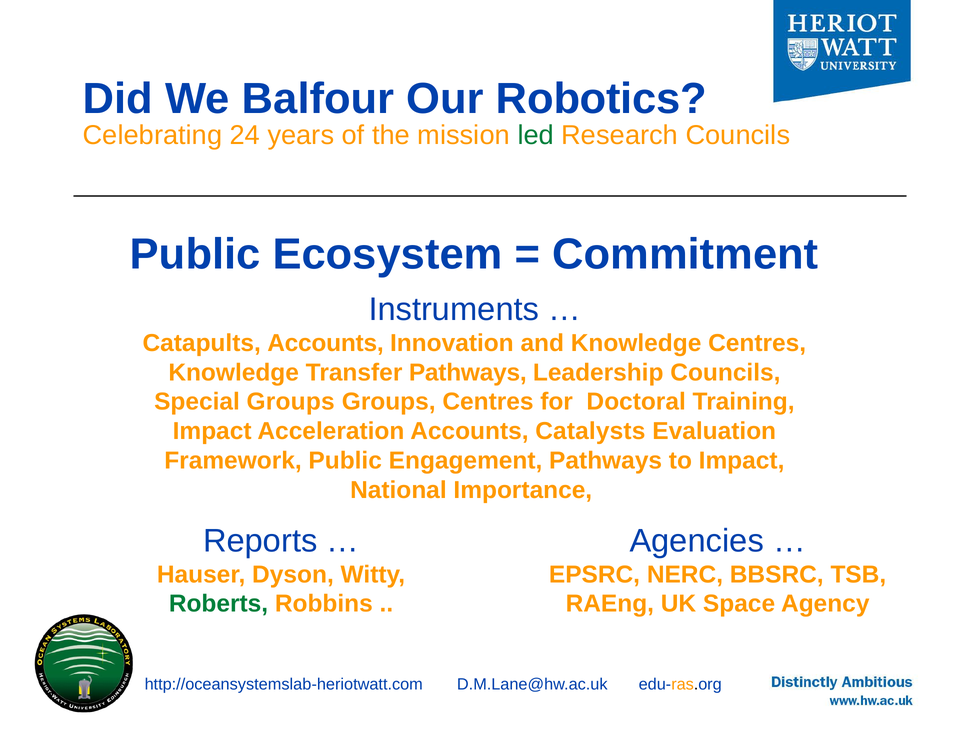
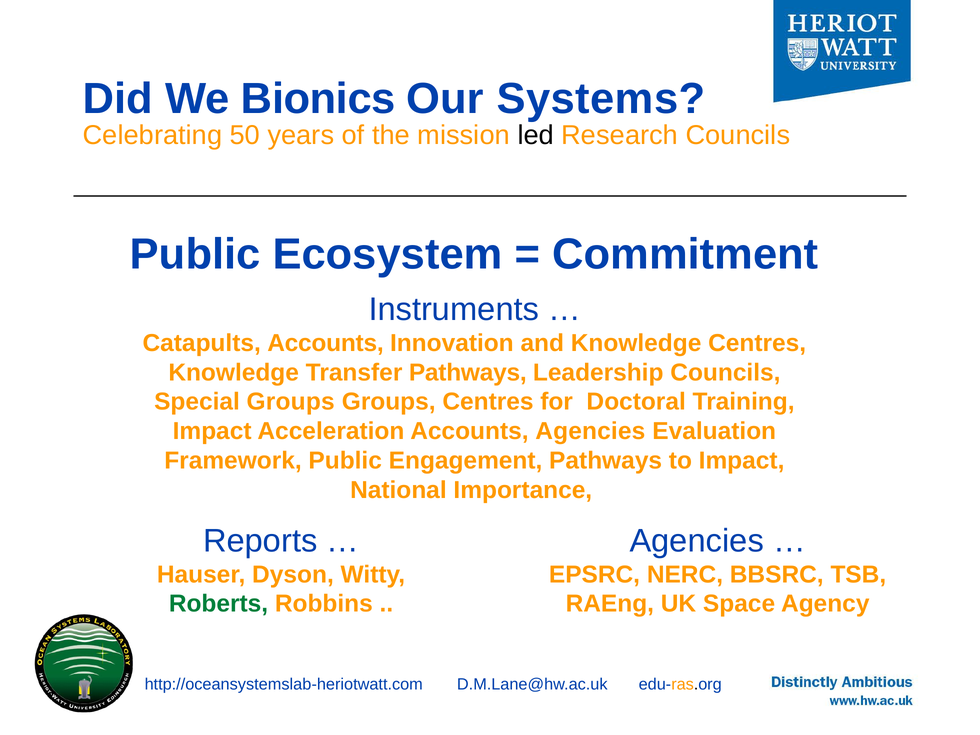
Balfour: Balfour -> Bionics
Robotics: Robotics -> Systems
24: 24 -> 50
led colour: green -> black
Accounts Catalysts: Catalysts -> Agencies
